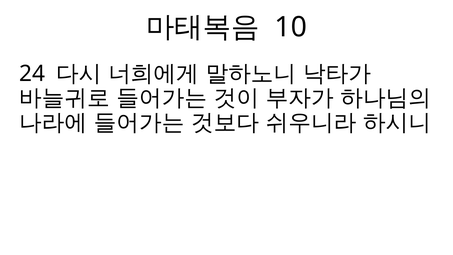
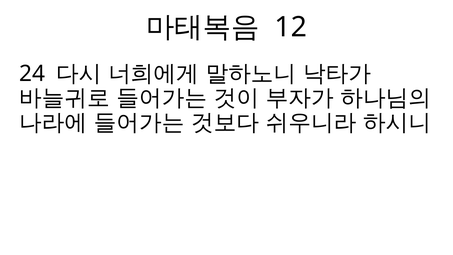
10: 10 -> 12
